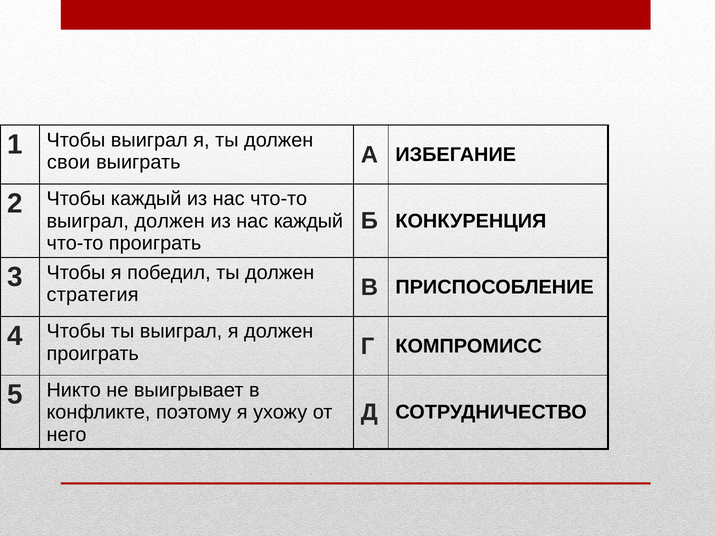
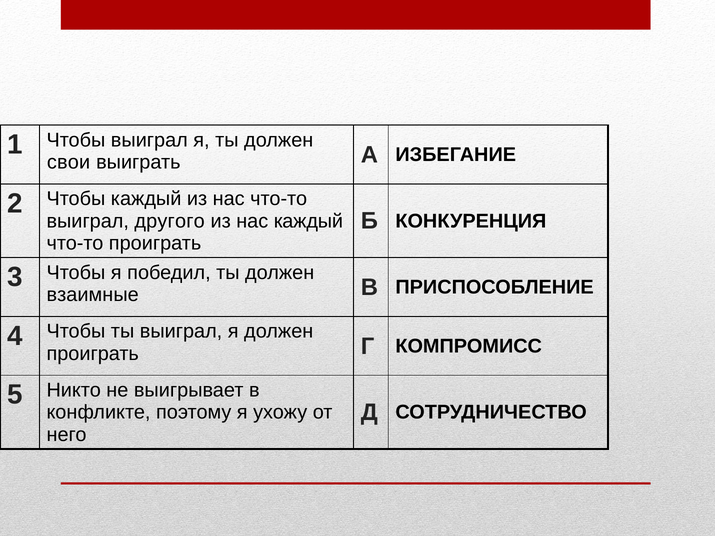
выиграл должен: должен -> другого
стратегия: стратегия -> взаимные
